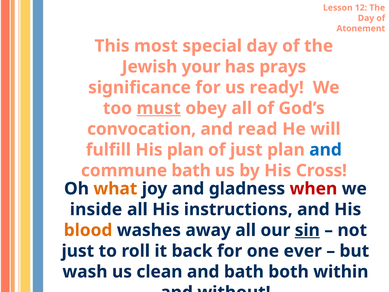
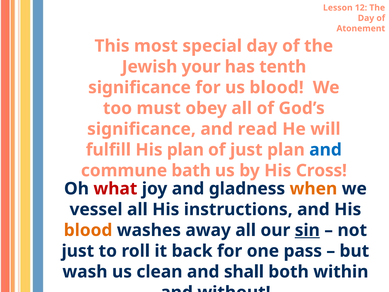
prays: prays -> tenth
us ready: ready -> blood
must underline: present -> none
convocation at (142, 129): convocation -> significance
what colour: orange -> red
when colour: red -> orange
inside: inside -> vessel
ever: ever -> pass
and bath: bath -> shall
